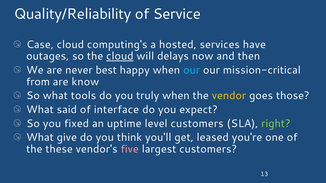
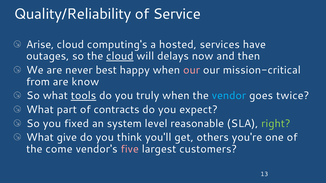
Case: Case -> Arise
our at (192, 70) colour: light blue -> pink
tools underline: none -> present
vendor colour: yellow -> light blue
those: those -> twice
said: said -> part
interface: interface -> contracts
uptime: uptime -> system
level customers: customers -> reasonable
leased: leased -> others
these: these -> come
